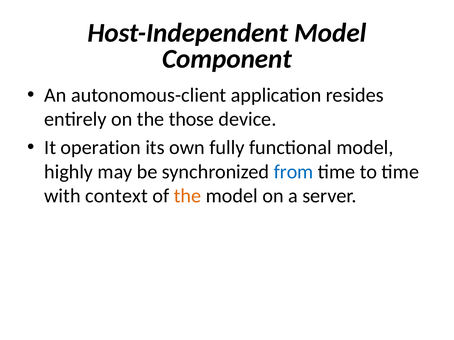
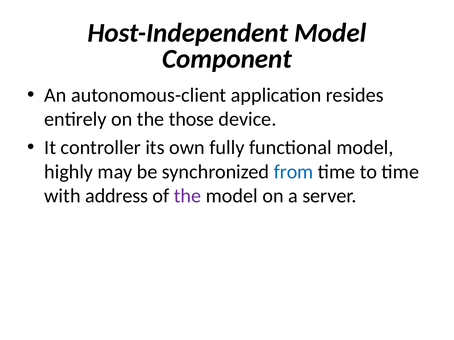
operation: operation -> controller
context: context -> address
the at (187, 196) colour: orange -> purple
